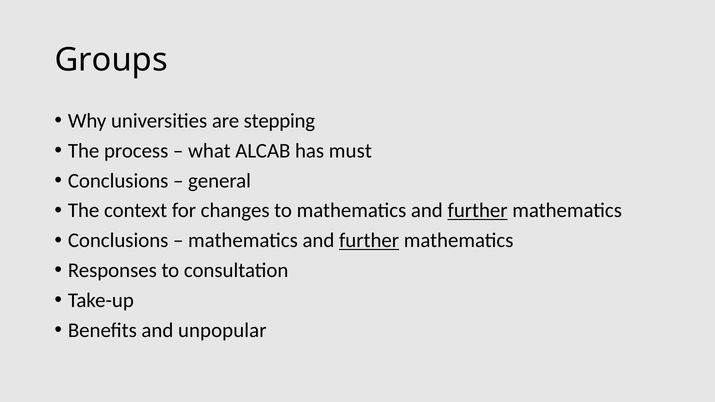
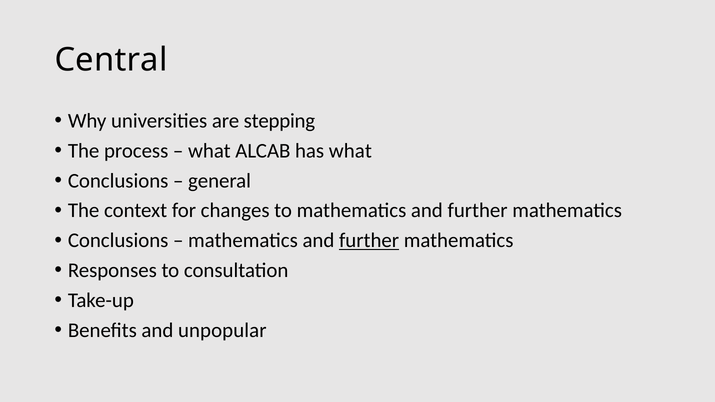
Groups: Groups -> Central
has must: must -> what
further at (478, 211) underline: present -> none
